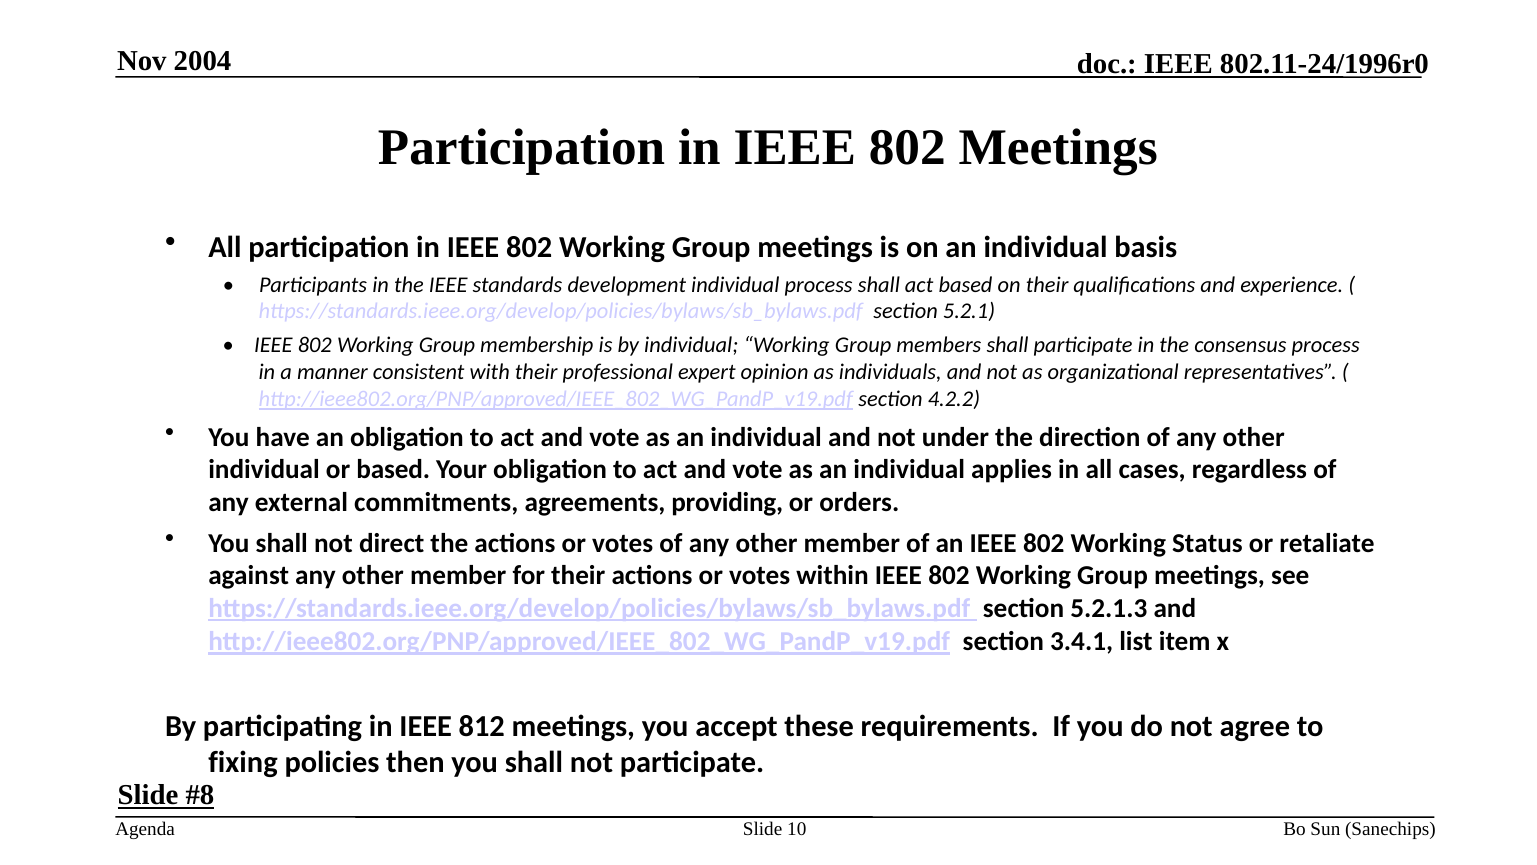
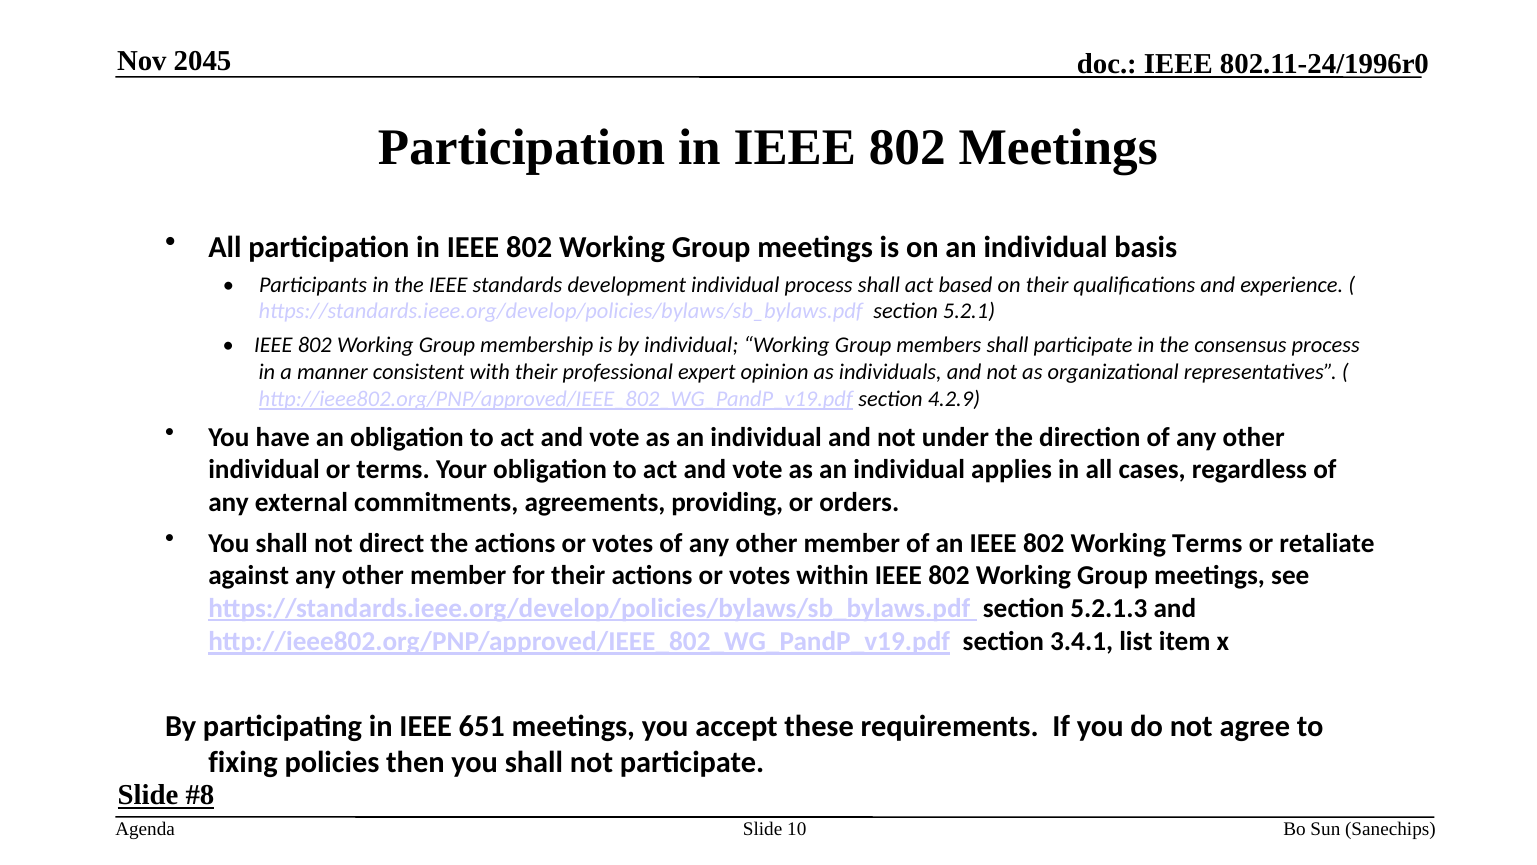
2004: 2004 -> 2045
4.2.2: 4.2.2 -> 4.2.9
or based: based -> terms
Working Status: Status -> Terms
812: 812 -> 651
